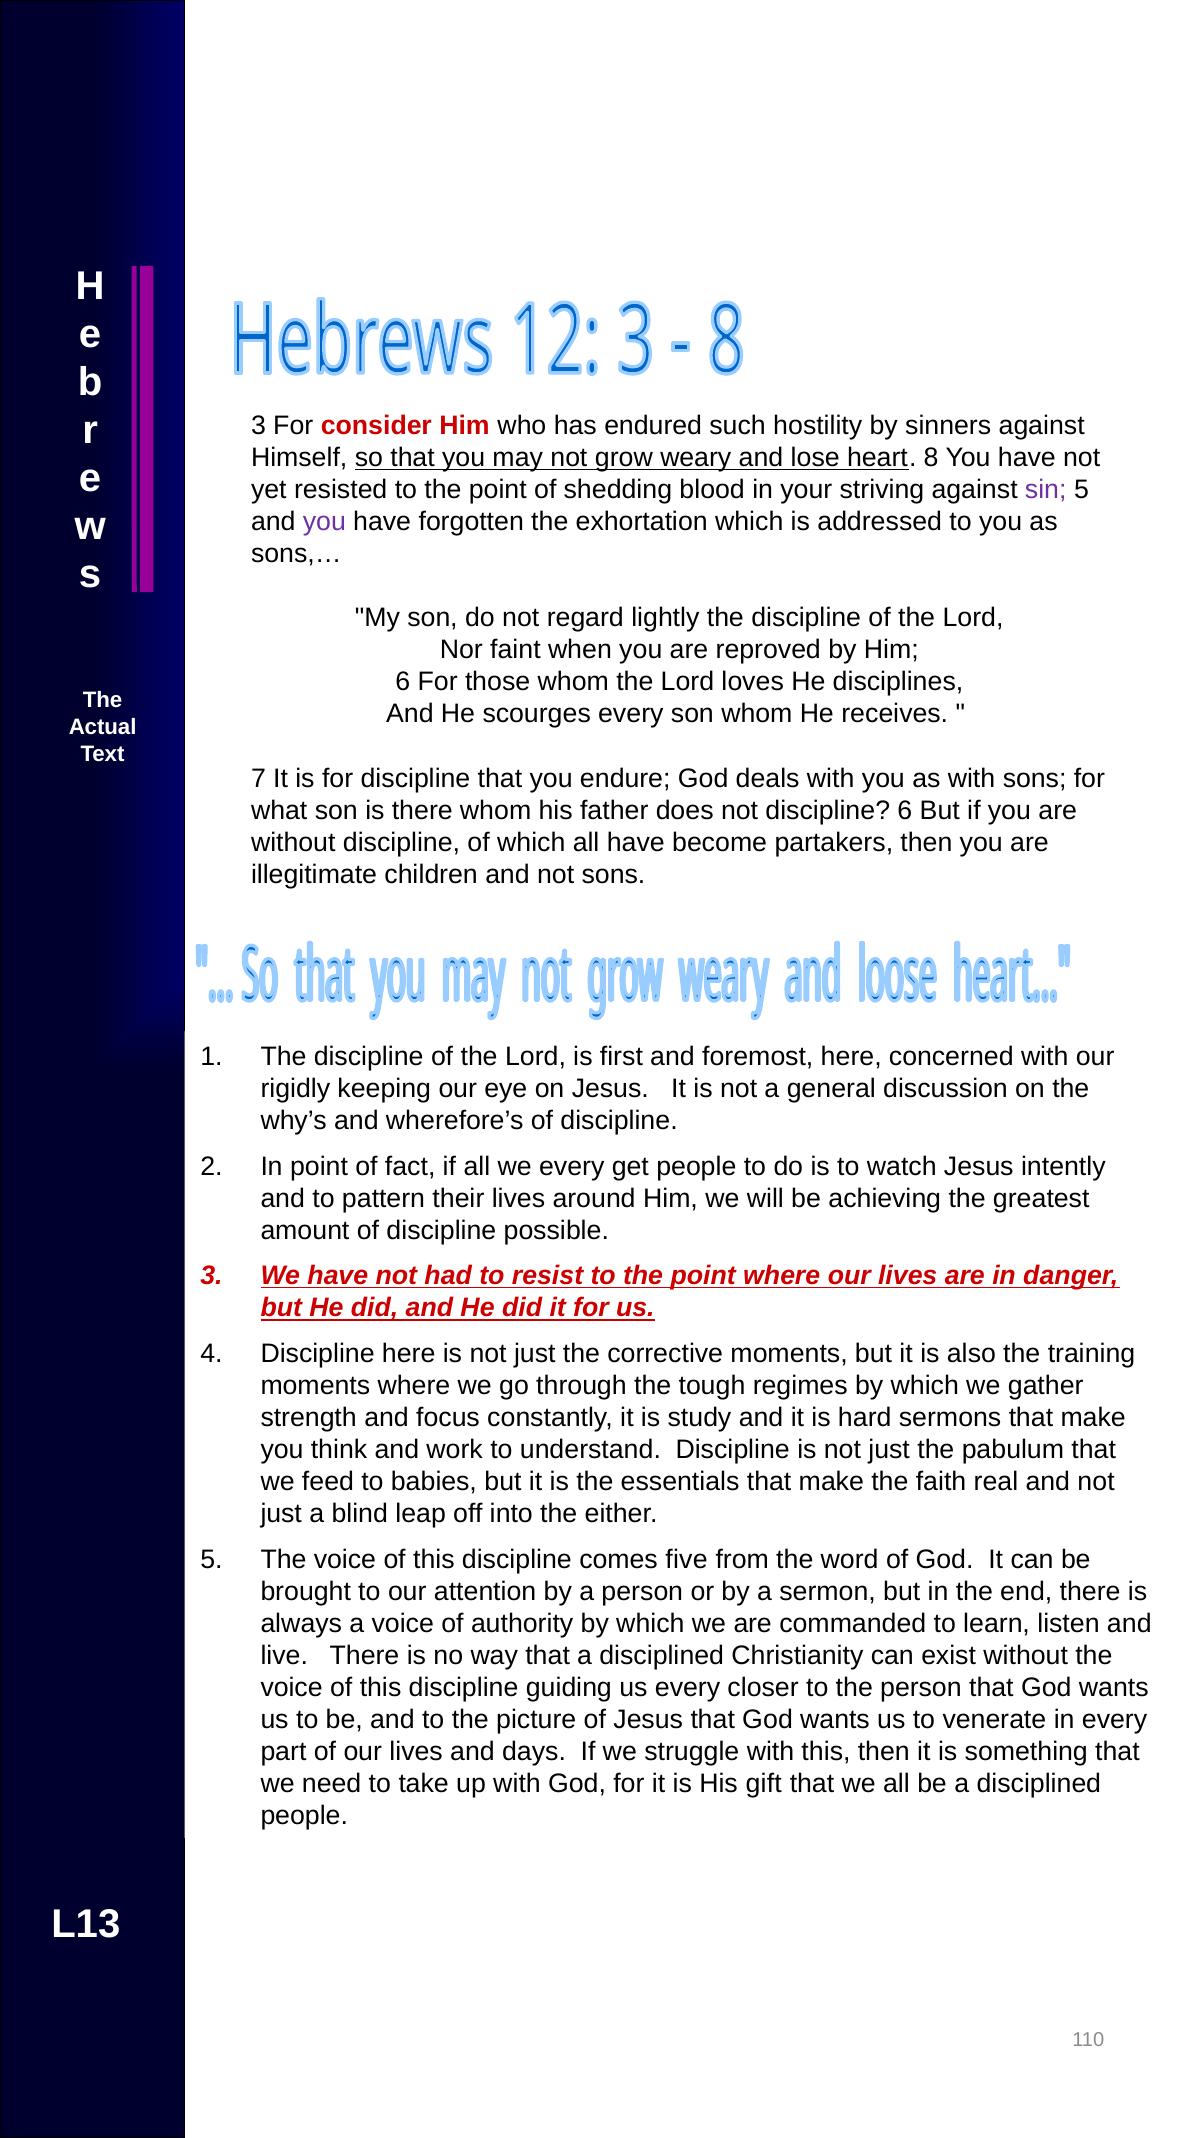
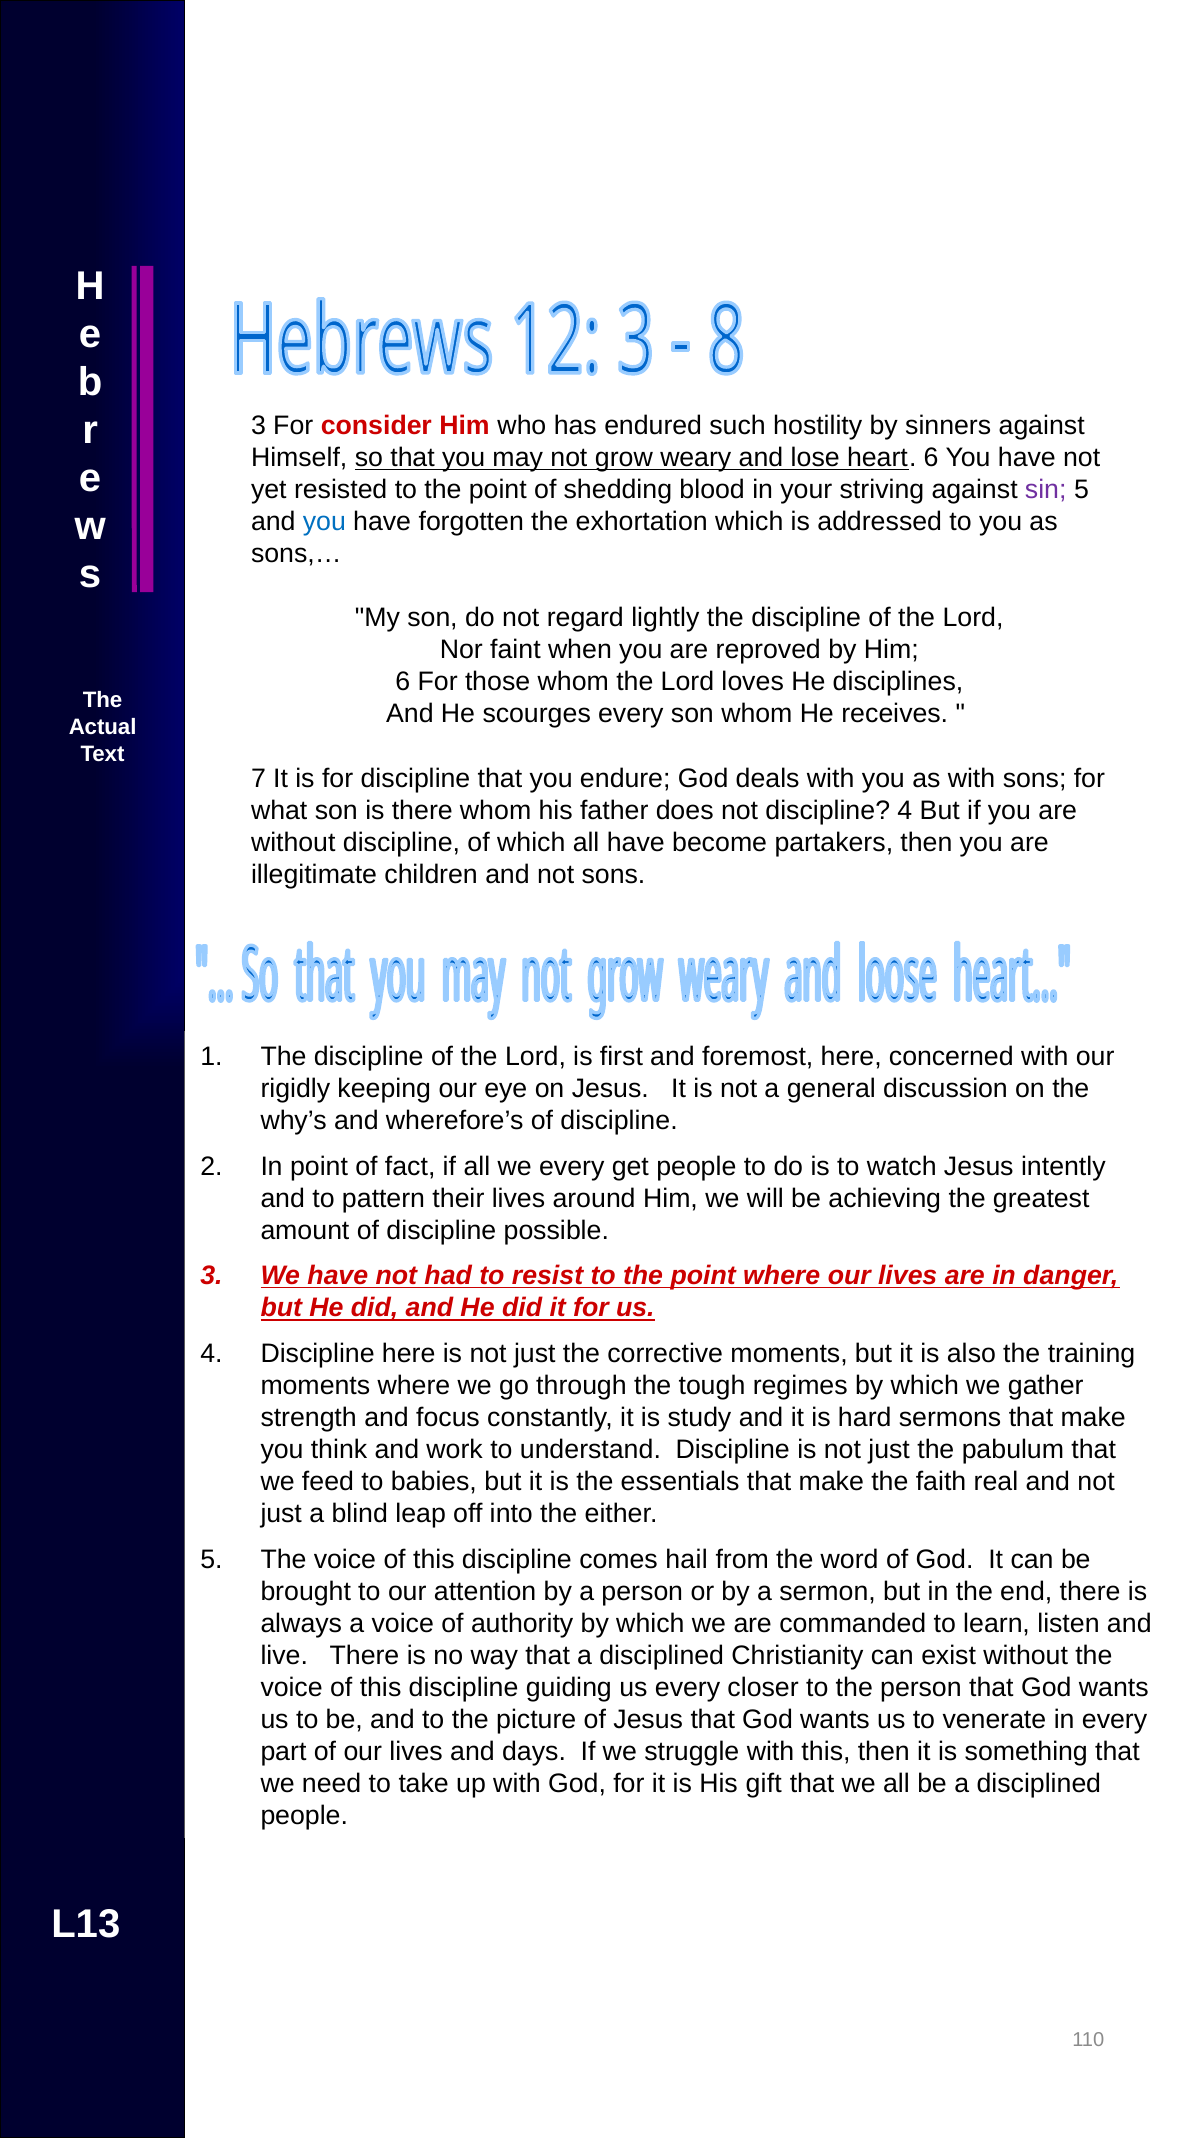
heart 8: 8 -> 6
you at (324, 522) colour: purple -> blue
discipline 6: 6 -> 4
five: five -> hail
